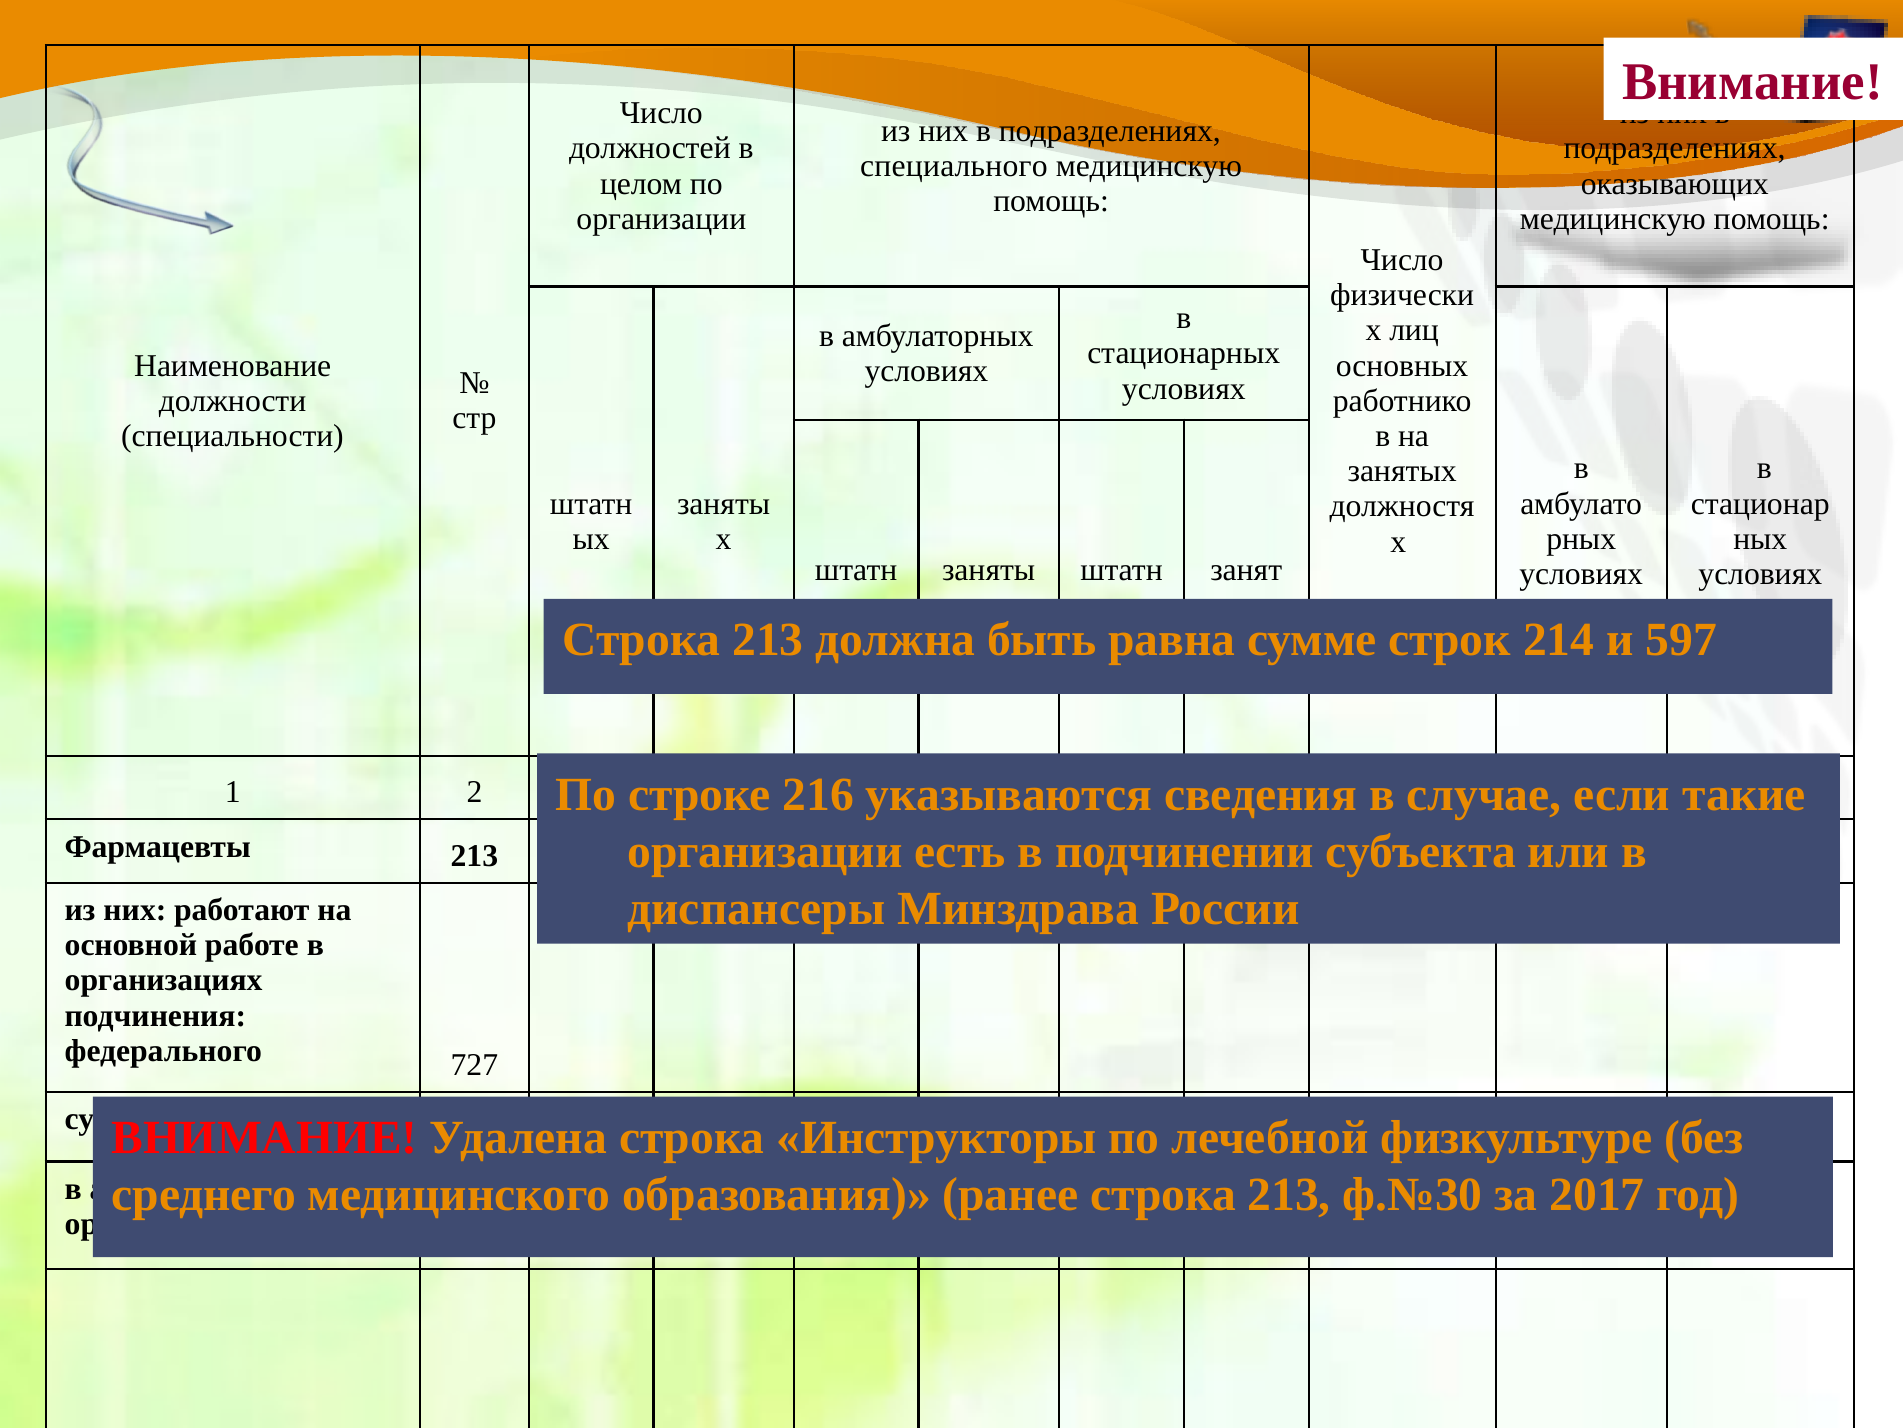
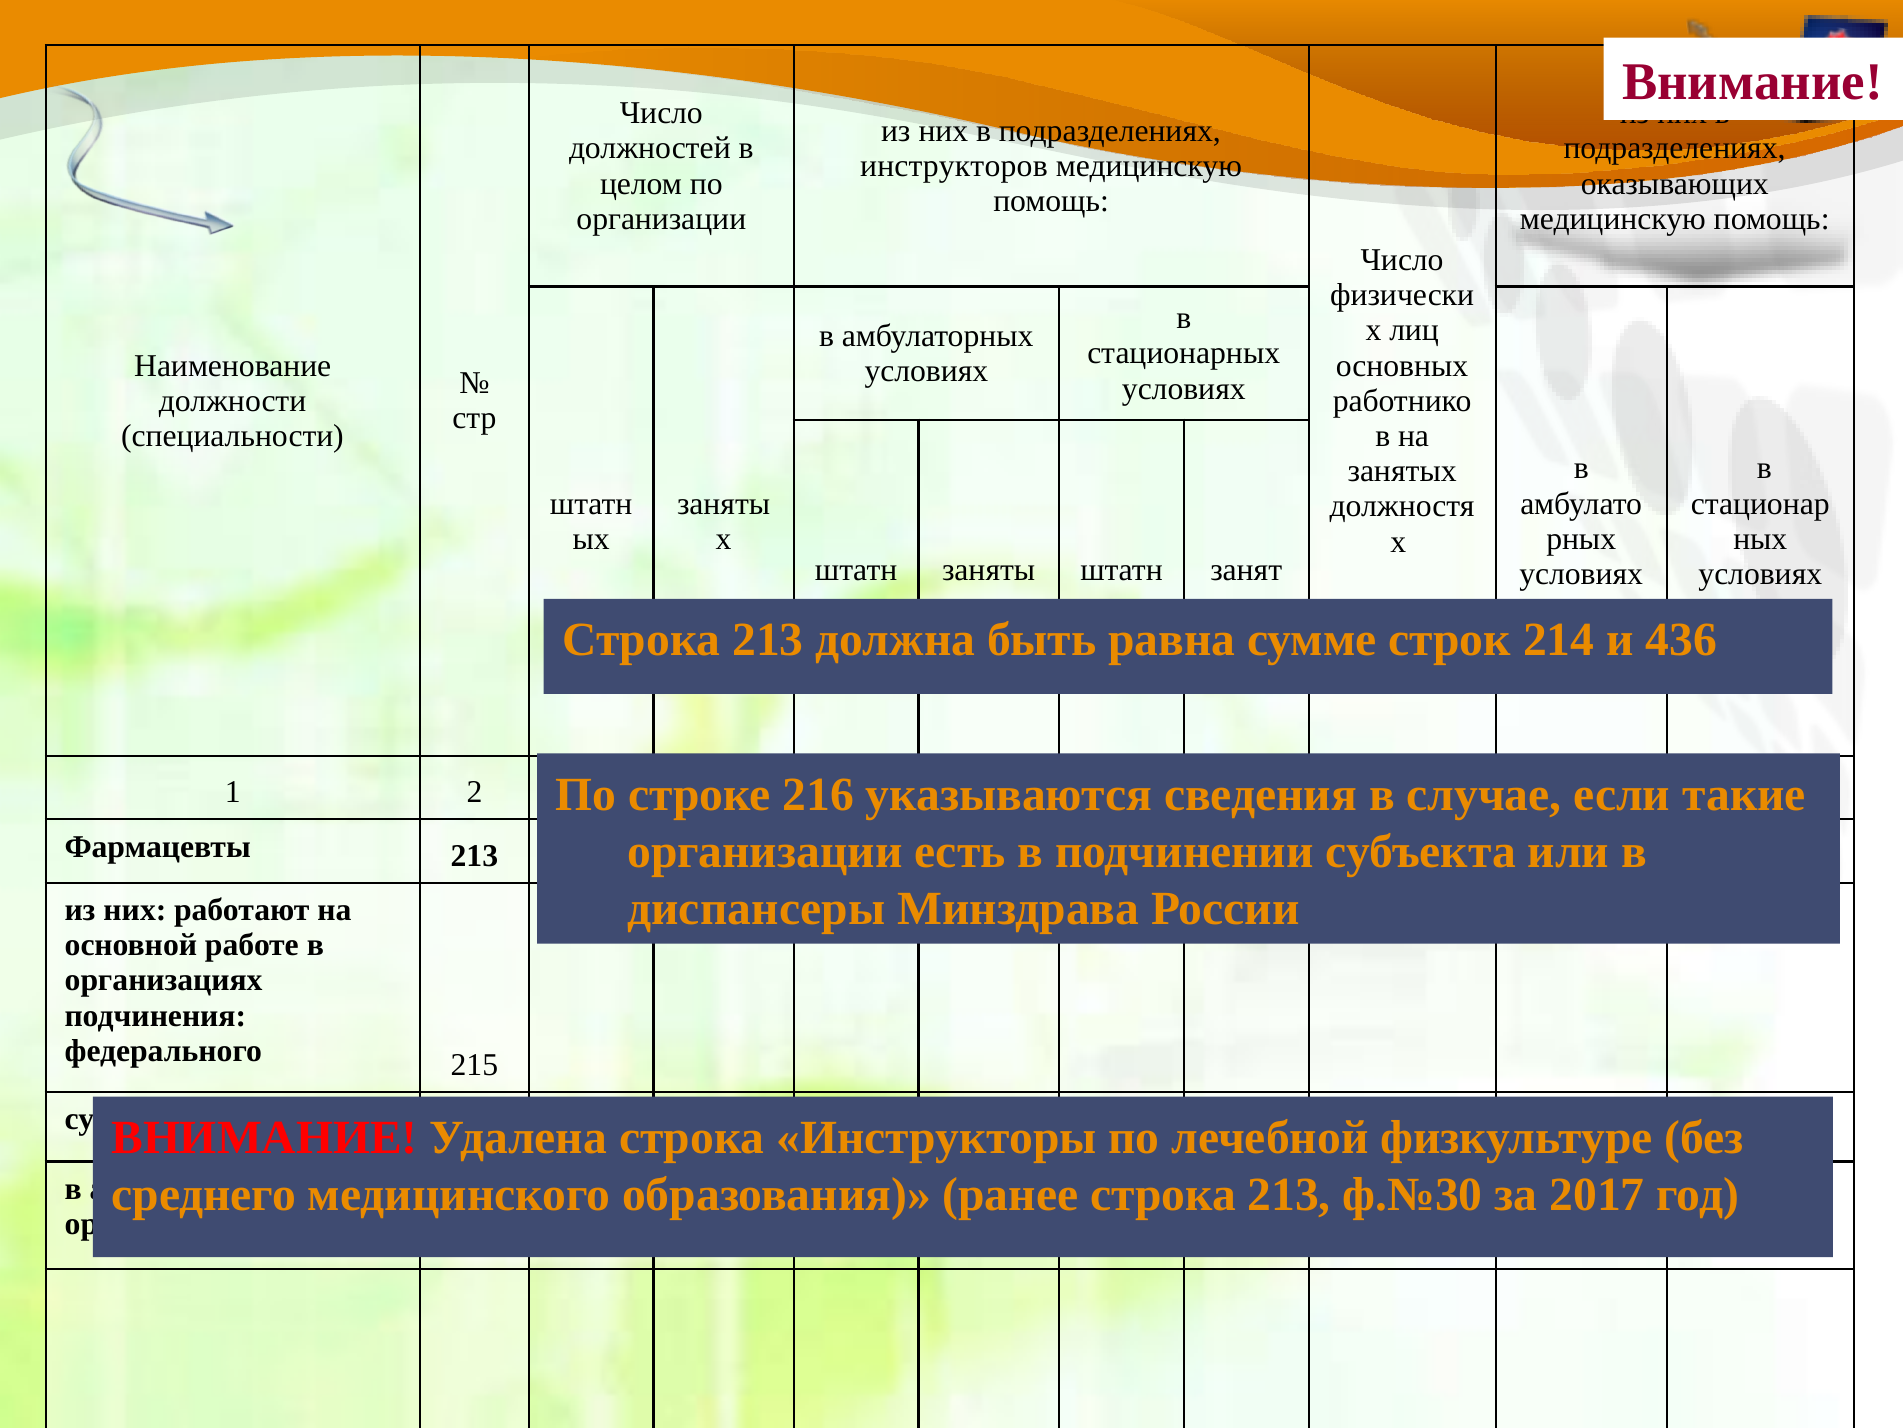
специального: специального -> инструкторов
597: 597 -> 436
федерального 727: 727 -> 215
